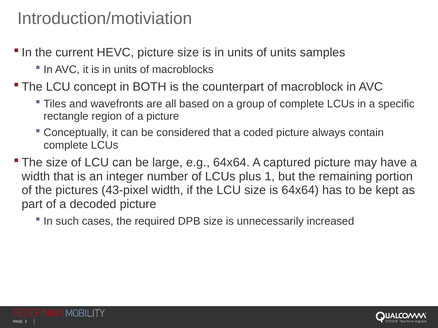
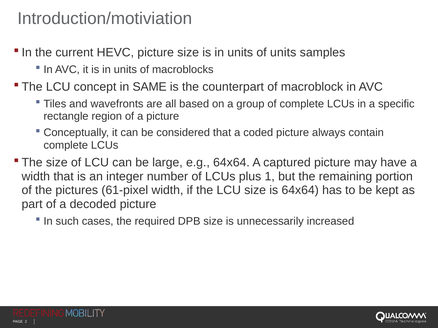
BOTH: BOTH -> SAME
43-pixel: 43-pixel -> 61-pixel
